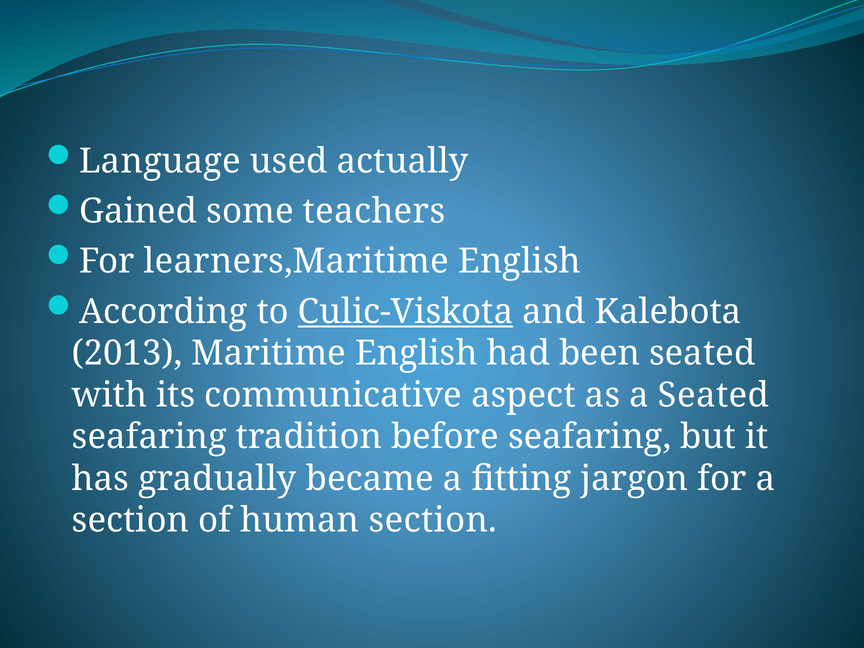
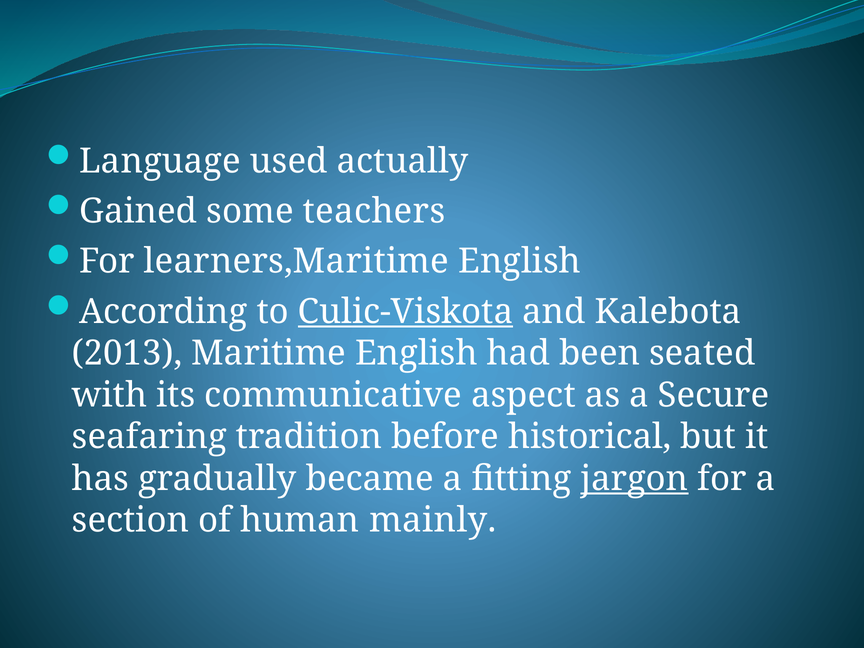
a Seated: Seated -> Secure
before seafaring: seafaring -> historical
jargon underline: none -> present
human section: section -> mainly
